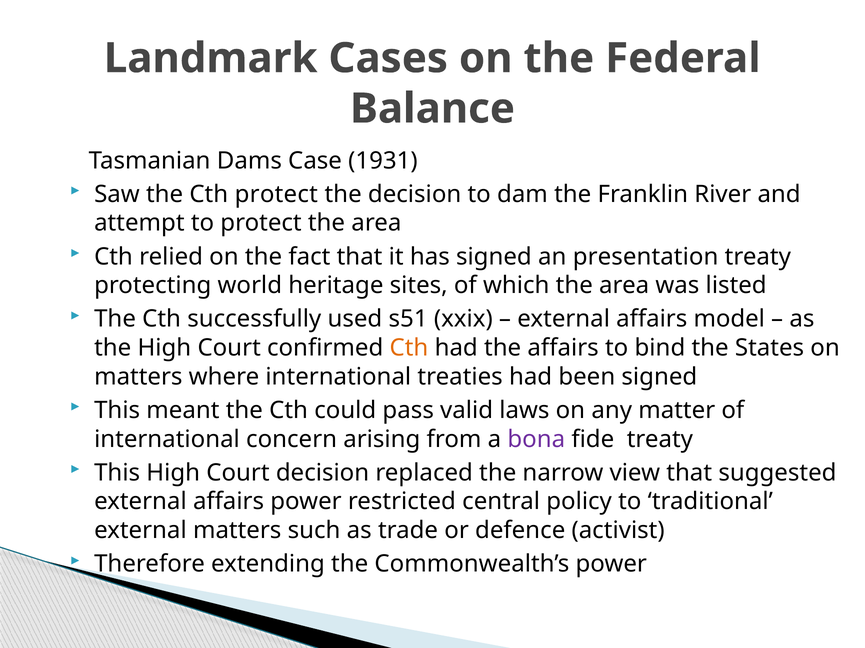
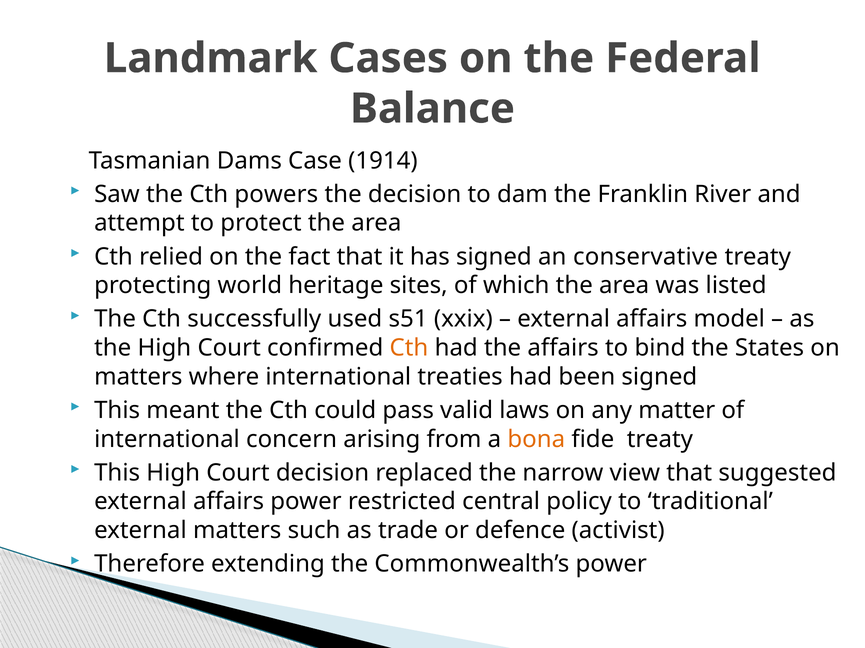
1931: 1931 -> 1914
Cth protect: protect -> powers
presentation: presentation -> conservative
bona colour: purple -> orange
